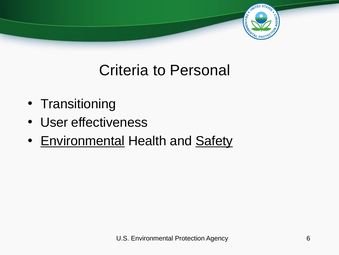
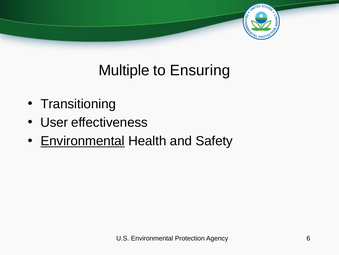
Criteria: Criteria -> Multiple
Personal: Personal -> Ensuring
Safety underline: present -> none
